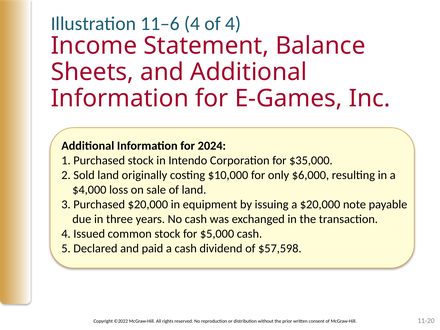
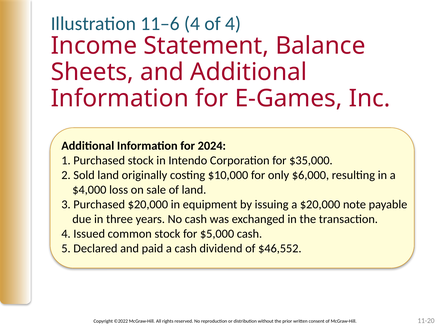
$57,598: $57,598 -> $46,552
